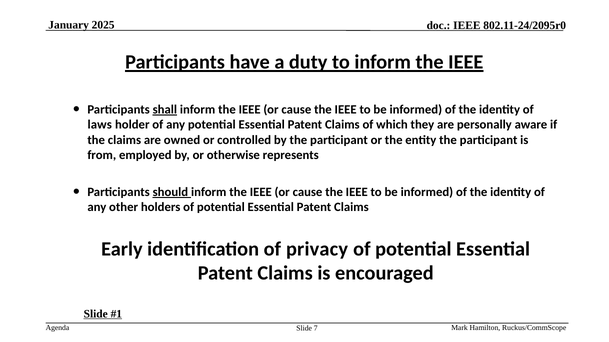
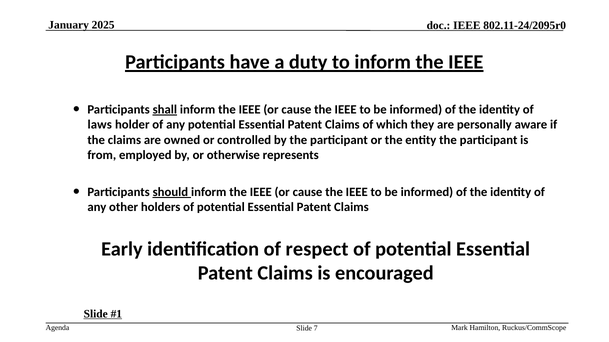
privacy: privacy -> respect
